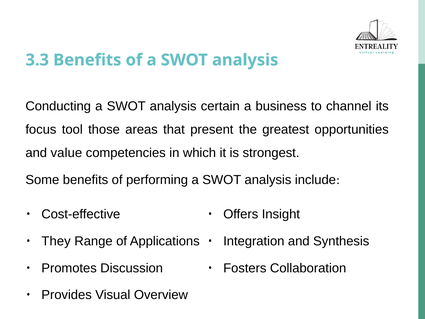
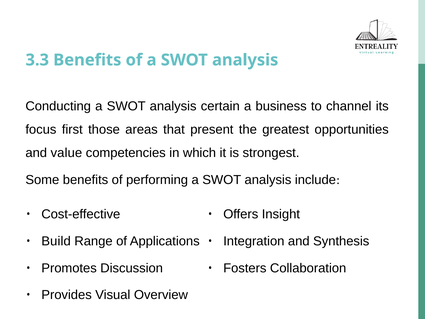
tool: tool -> first
They: They -> Build
